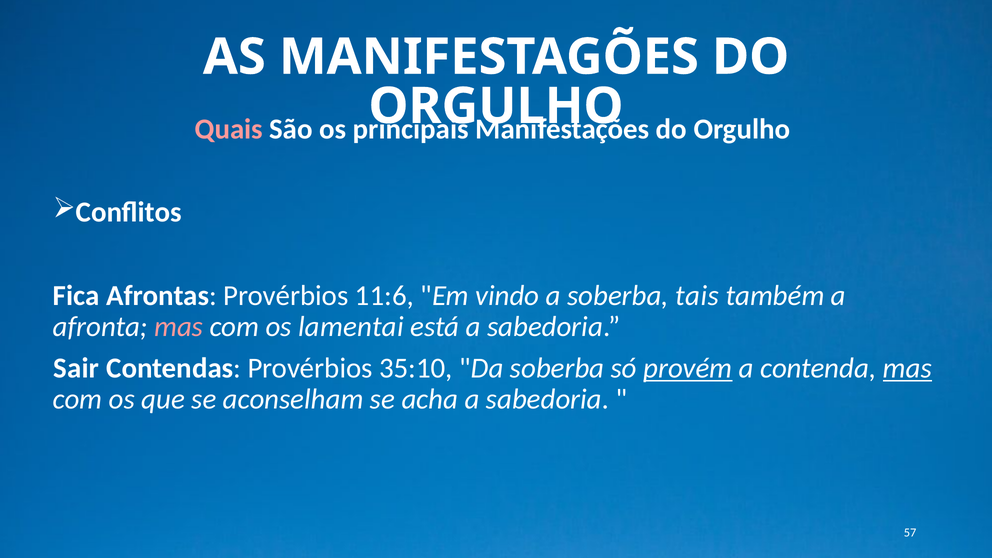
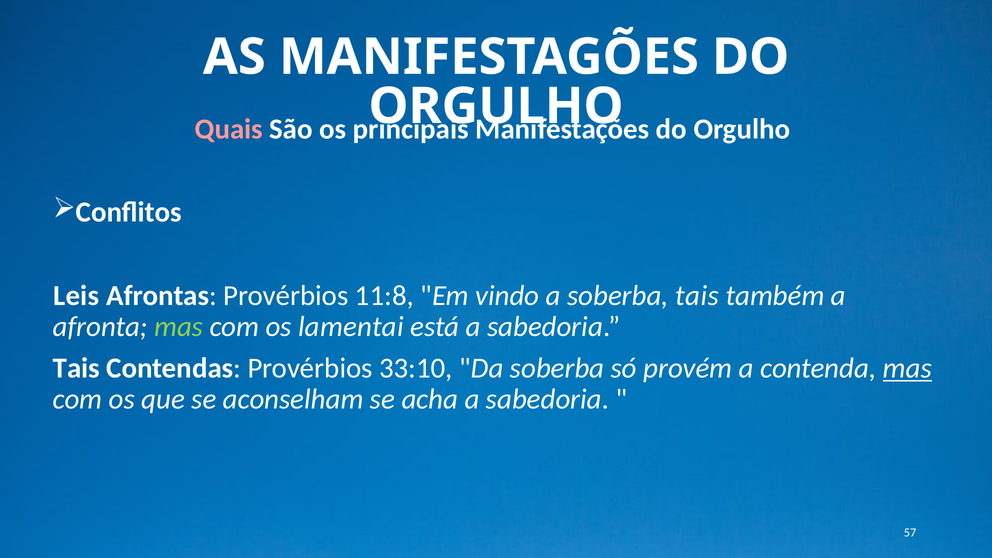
Fica: Fica -> Leis
11:6: 11:6 -> 11:8
mas at (179, 327) colour: pink -> light green
Sair at (76, 368): Sair -> Tais
35:10: 35:10 -> 33:10
provém underline: present -> none
